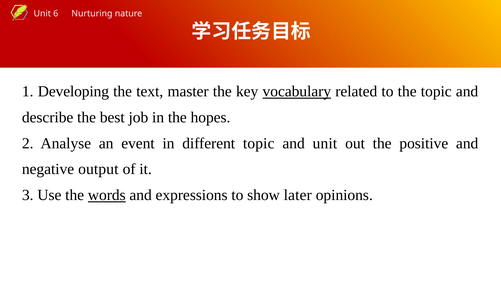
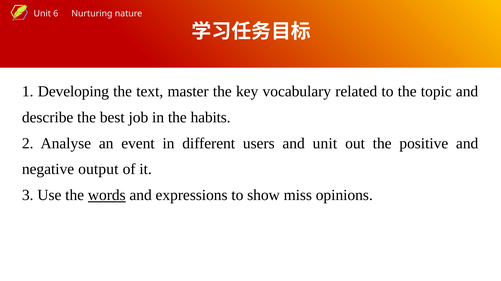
vocabulary underline: present -> none
hopes: hopes -> habits
different topic: topic -> users
later: later -> miss
